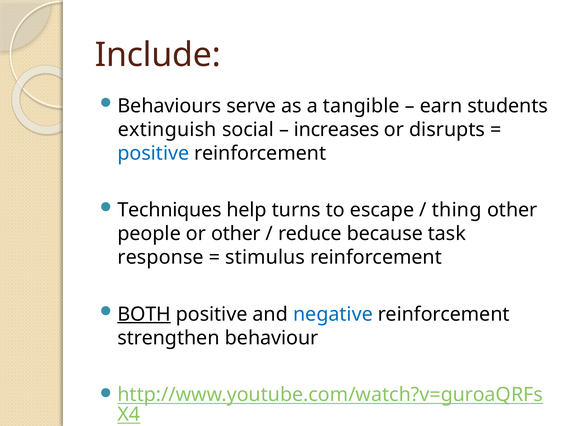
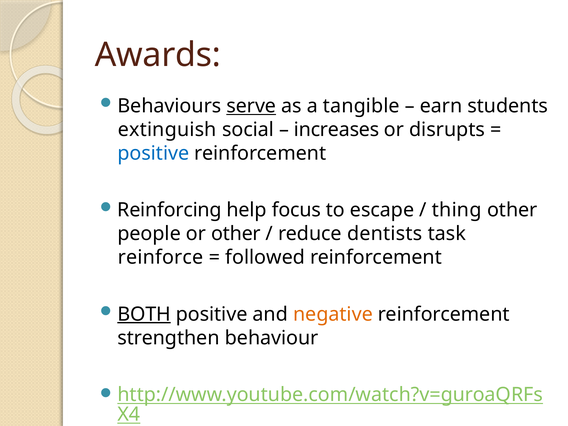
Include: Include -> Awards
serve underline: none -> present
Techniques: Techniques -> Reinforcing
turns: turns -> focus
because: because -> dentists
response: response -> reinforce
stimulus: stimulus -> followed
negative colour: blue -> orange
